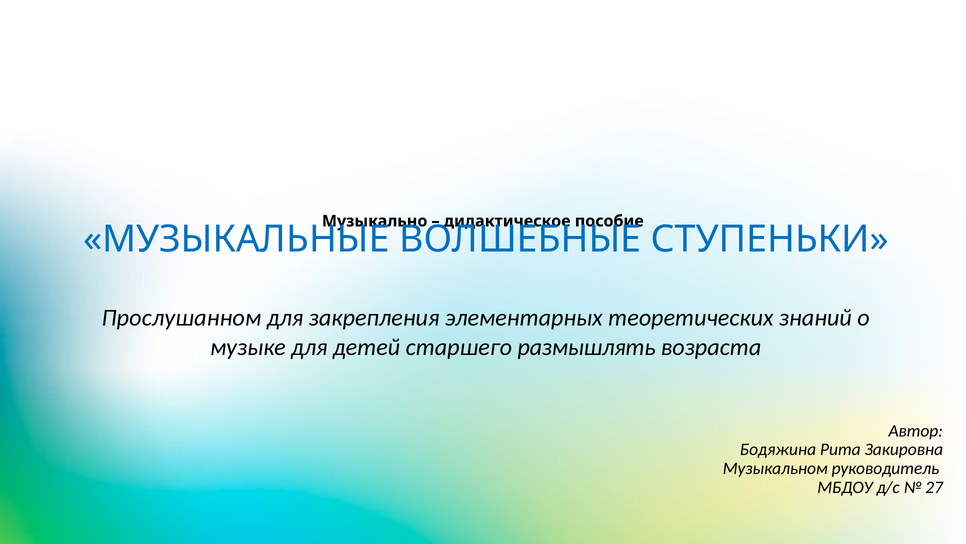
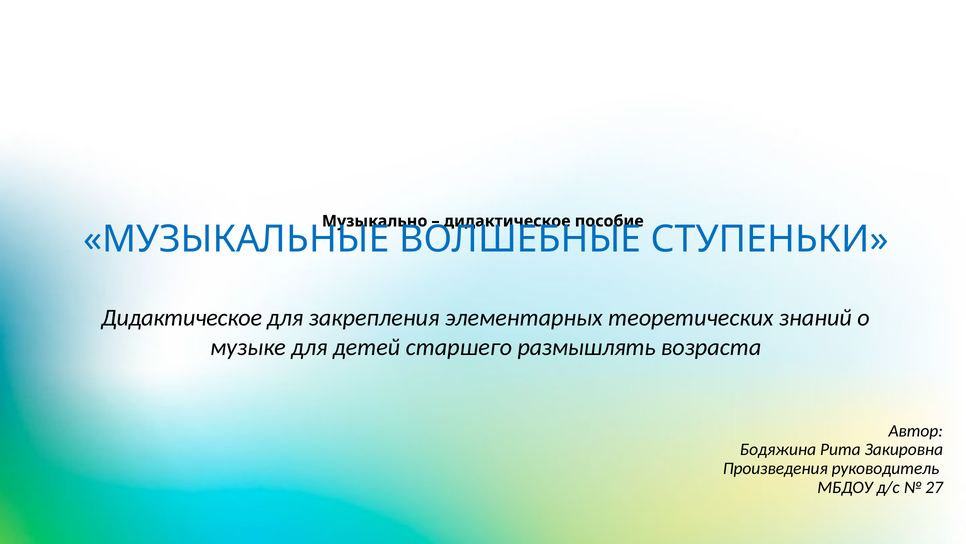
Прослушанном at (181, 318): Прослушанном -> Дидактическое
Музыкальном: Музыкальном -> Произведения
